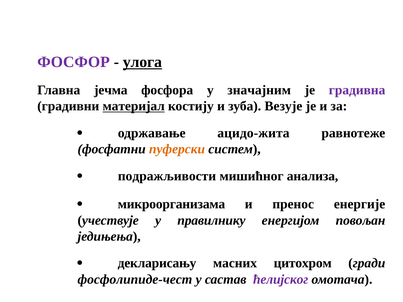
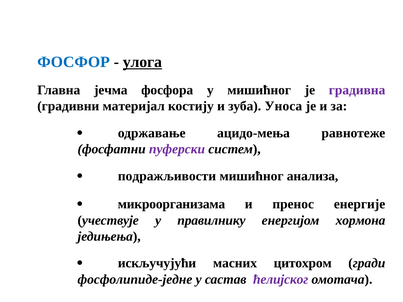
ФОСФОР colour: purple -> blue
у значајним: значајним -> мишићног
материјал underline: present -> none
Везује: Везује -> Уноса
ацидо-жита: ацидо-жита -> ацидо-мења
пуферски colour: orange -> purple
повољан: повољан -> хормона
декларисању: декларисању -> искључујући
фосфолипиде-чест: фосфолипиде-чест -> фосфолипиде-једне
